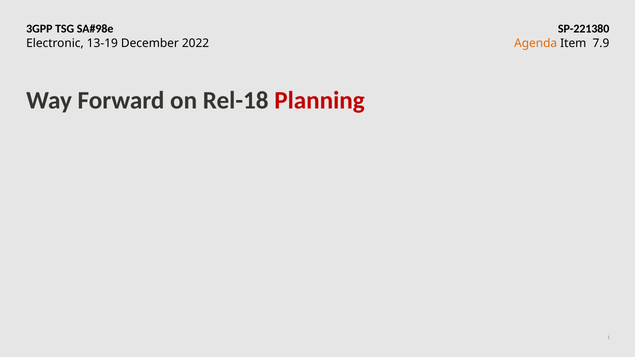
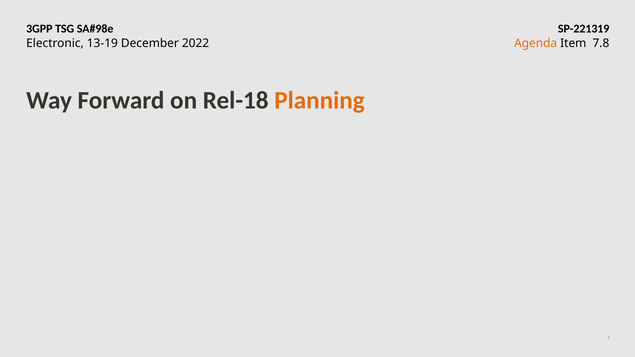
SP-221380: SP-221380 -> SP-221319
7.9: 7.9 -> 7.8
Planning colour: red -> orange
